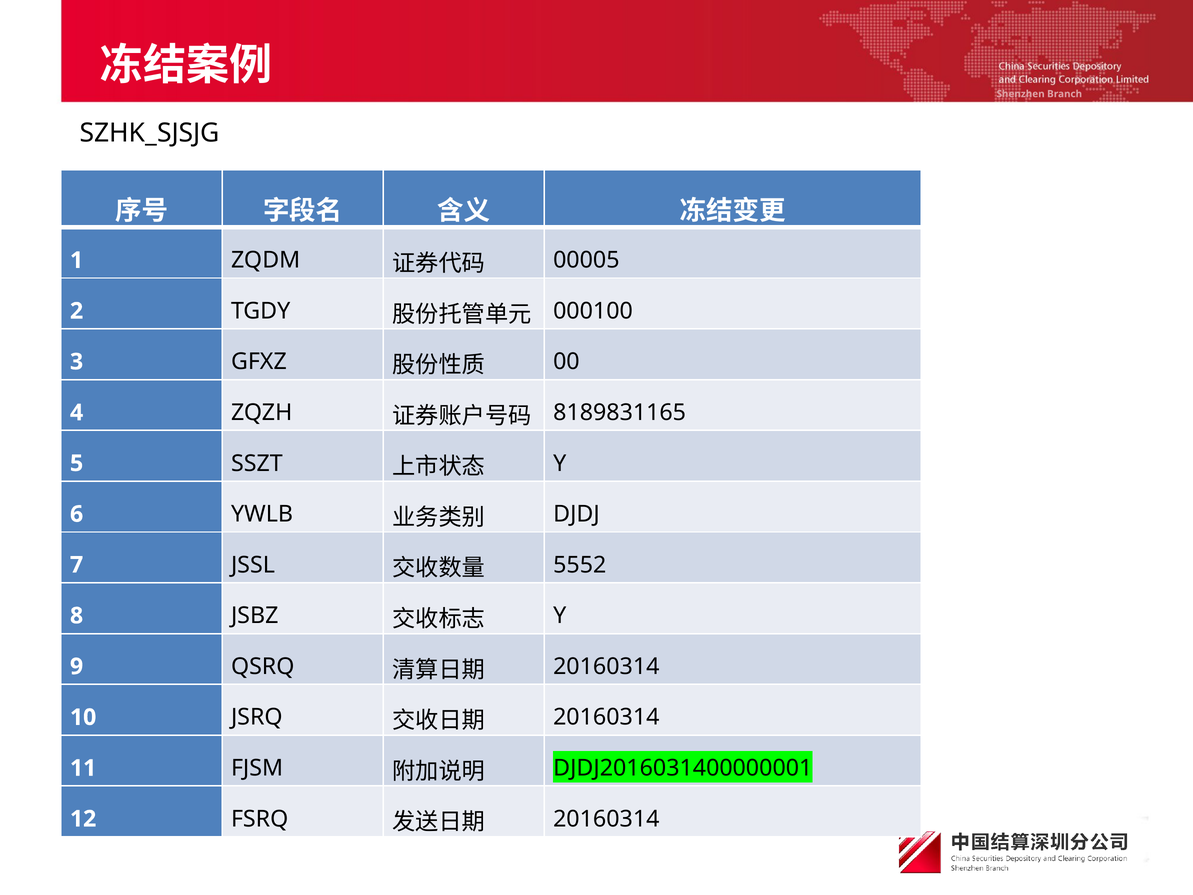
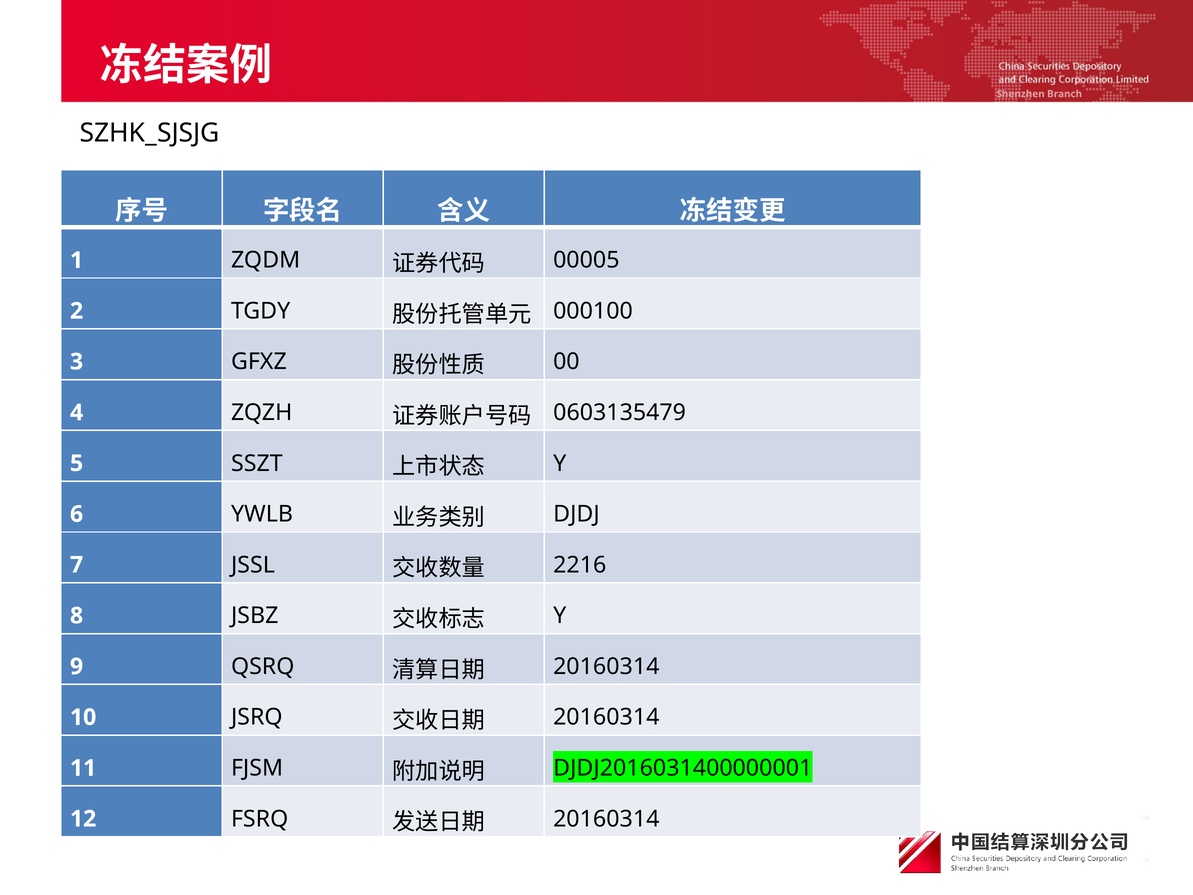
8189831165: 8189831165 -> 0603135479
5552: 5552 -> 2216
